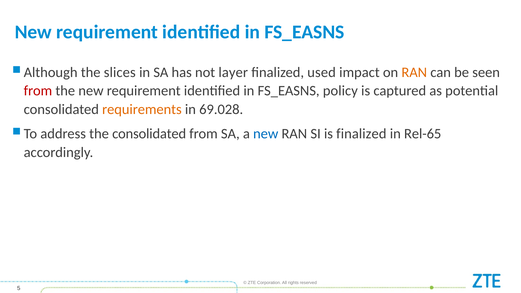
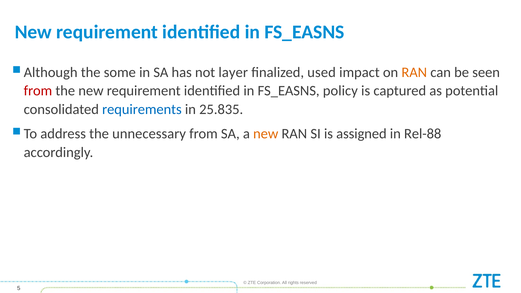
slices: slices -> some
requirements colour: orange -> blue
69.028: 69.028 -> 25.835
the consolidated: consolidated -> unnecessary
new at (266, 134) colour: blue -> orange
is finalized: finalized -> assigned
Rel-65: Rel-65 -> Rel-88
